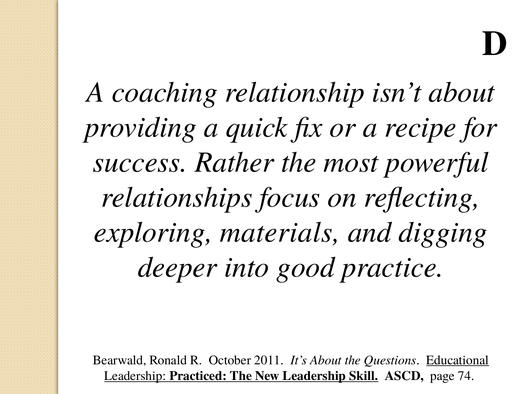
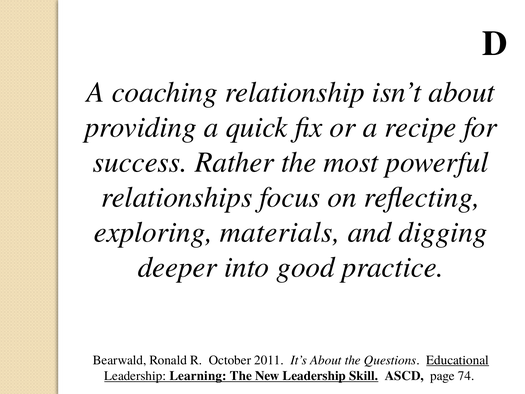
Practiced: Practiced -> Learning
